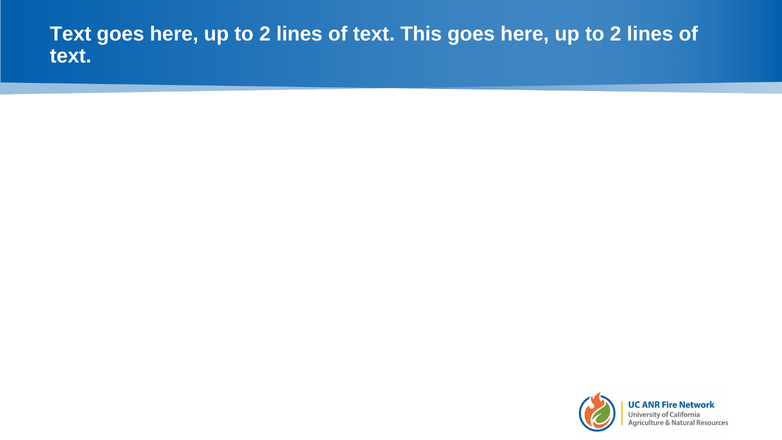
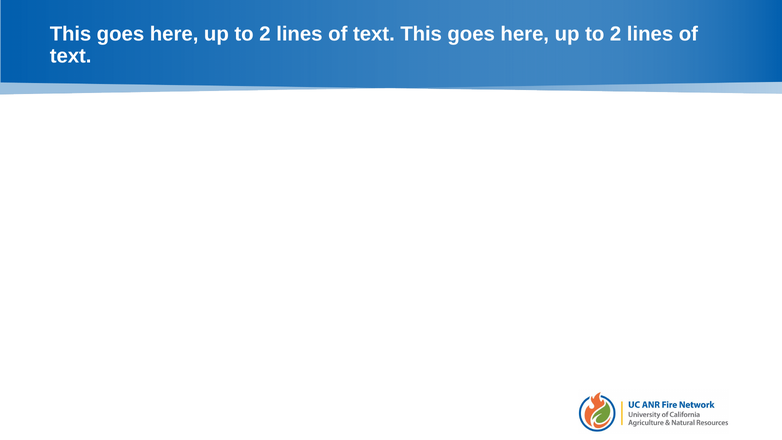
Text at (71, 34): Text -> This
